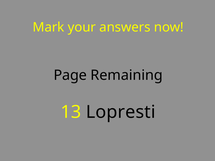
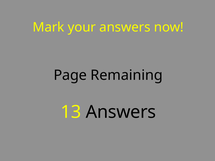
13 Lopresti: Lopresti -> Answers
